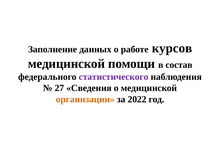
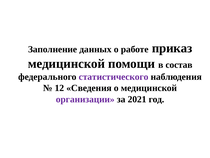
курсов: курсов -> приказ
27: 27 -> 12
организации colour: orange -> purple
2022: 2022 -> 2021
